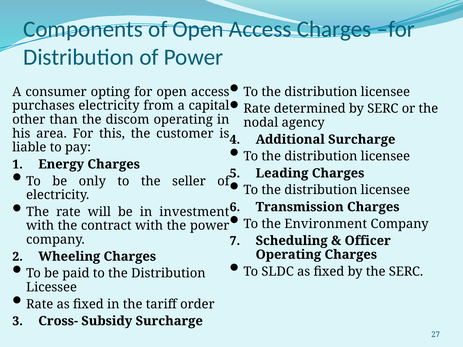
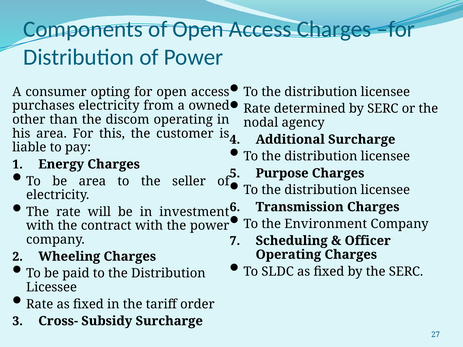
capital: capital -> owned
Leading: Leading -> Purpose
be only: only -> area
